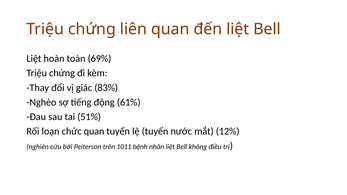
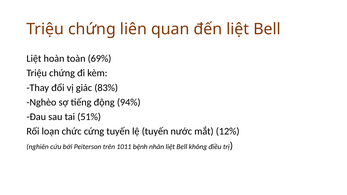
61%: 61% -> 94%
chức quan: quan -> cứng
